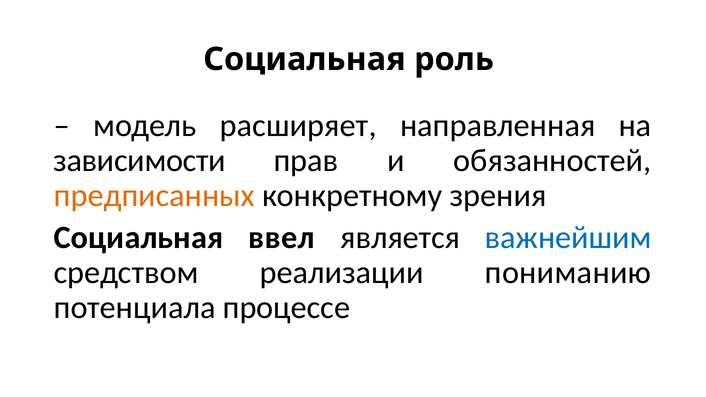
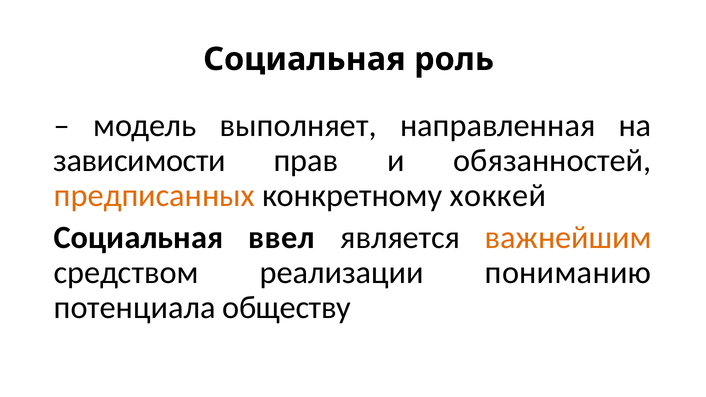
расширяет: расширяет -> выполняет
зрения: зрения -> хоккей
важнейшим colour: blue -> orange
процессе: процессе -> обществу
